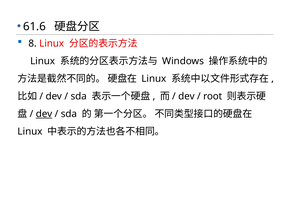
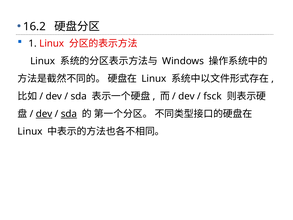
61.6: 61.6 -> 16.2
8: 8 -> 1
root: root -> fsck
sda at (69, 114) underline: none -> present
